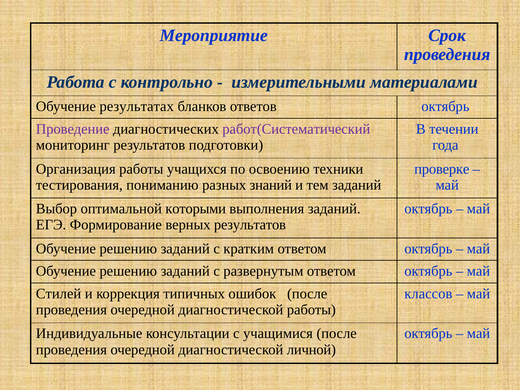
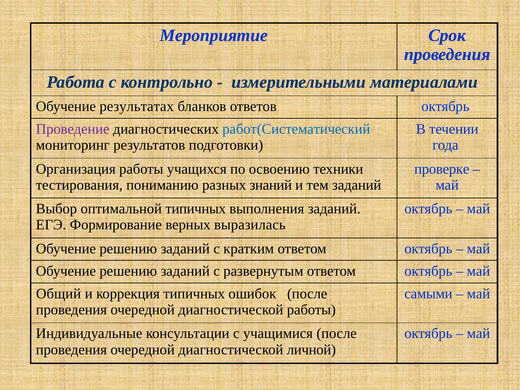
работ(Систематический colour: purple -> blue
оптимальной которыми: которыми -> типичных
верных результатов: результатов -> выразилась
Стилей: Стилей -> Общий
классов: классов -> самыми
